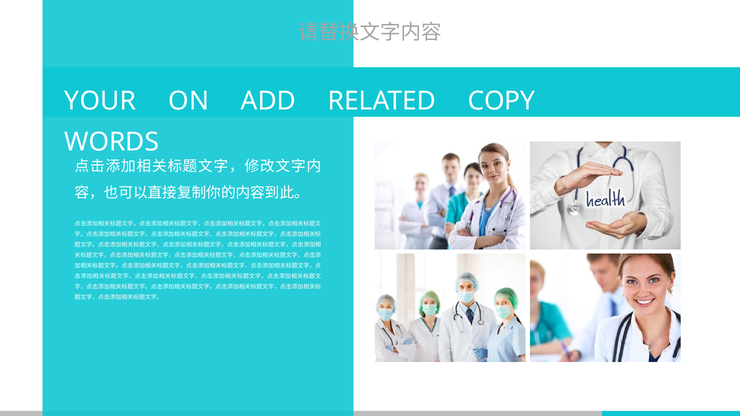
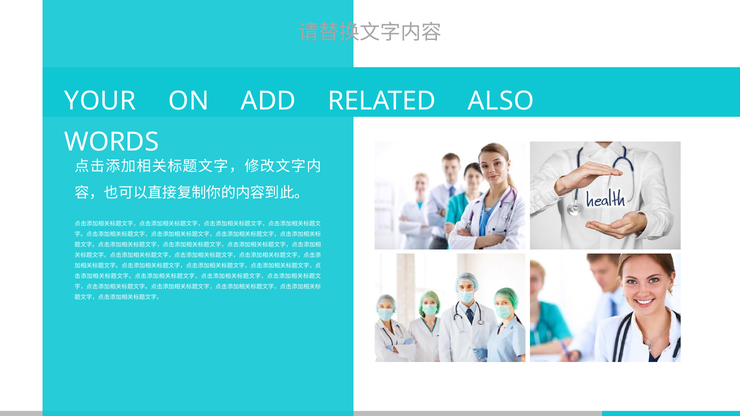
COPY: COPY -> ALSO
